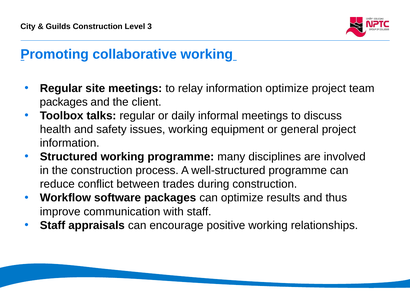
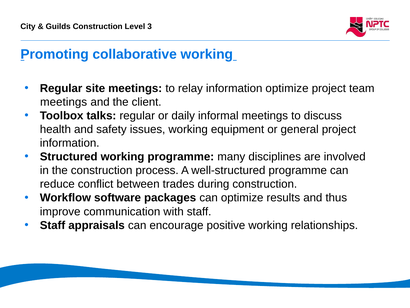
packages at (64, 102): packages -> meetings
